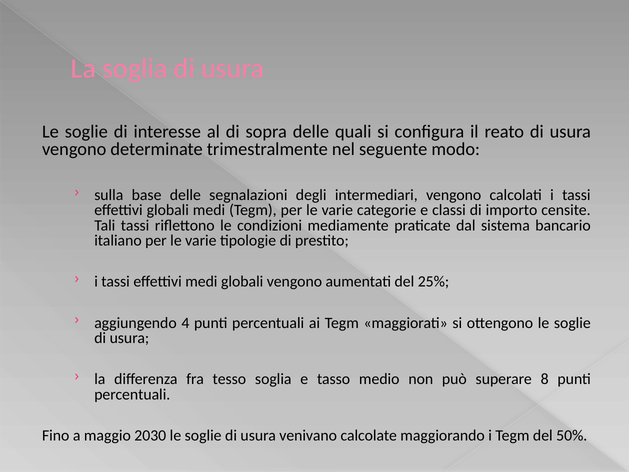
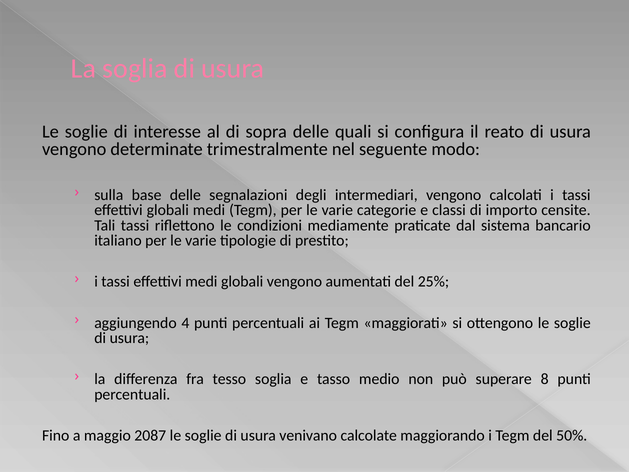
2030: 2030 -> 2087
